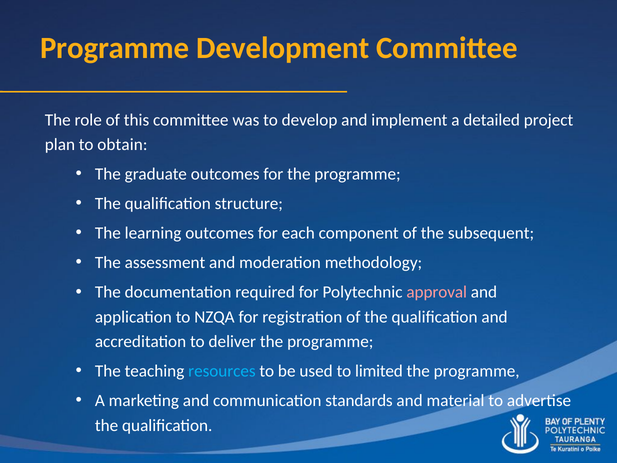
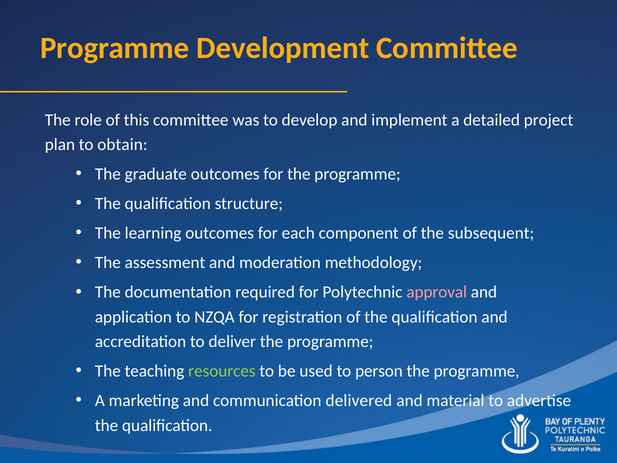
resources colour: light blue -> light green
limited: limited -> person
standards: standards -> delivered
